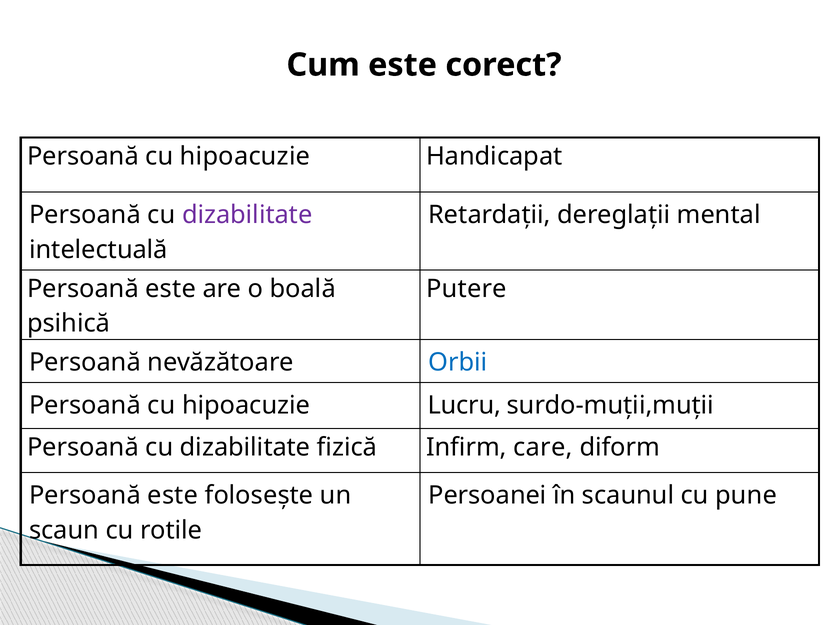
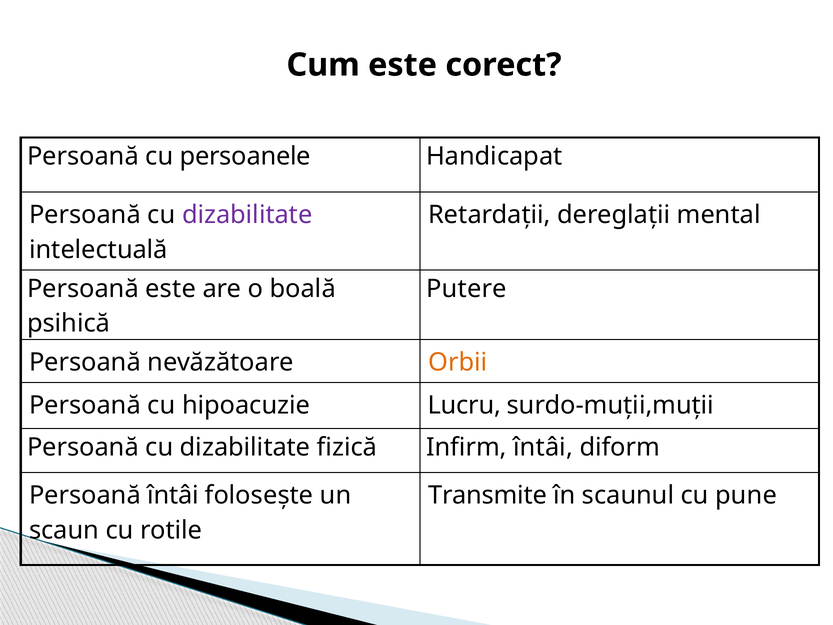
hipoacuzie at (245, 156): hipoacuzie -> persoanele
Orbii colour: blue -> orange
Infirm care: care -> întâi
este at (173, 495): este -> întâi
Persoanei: Persoanei -> Transmite
